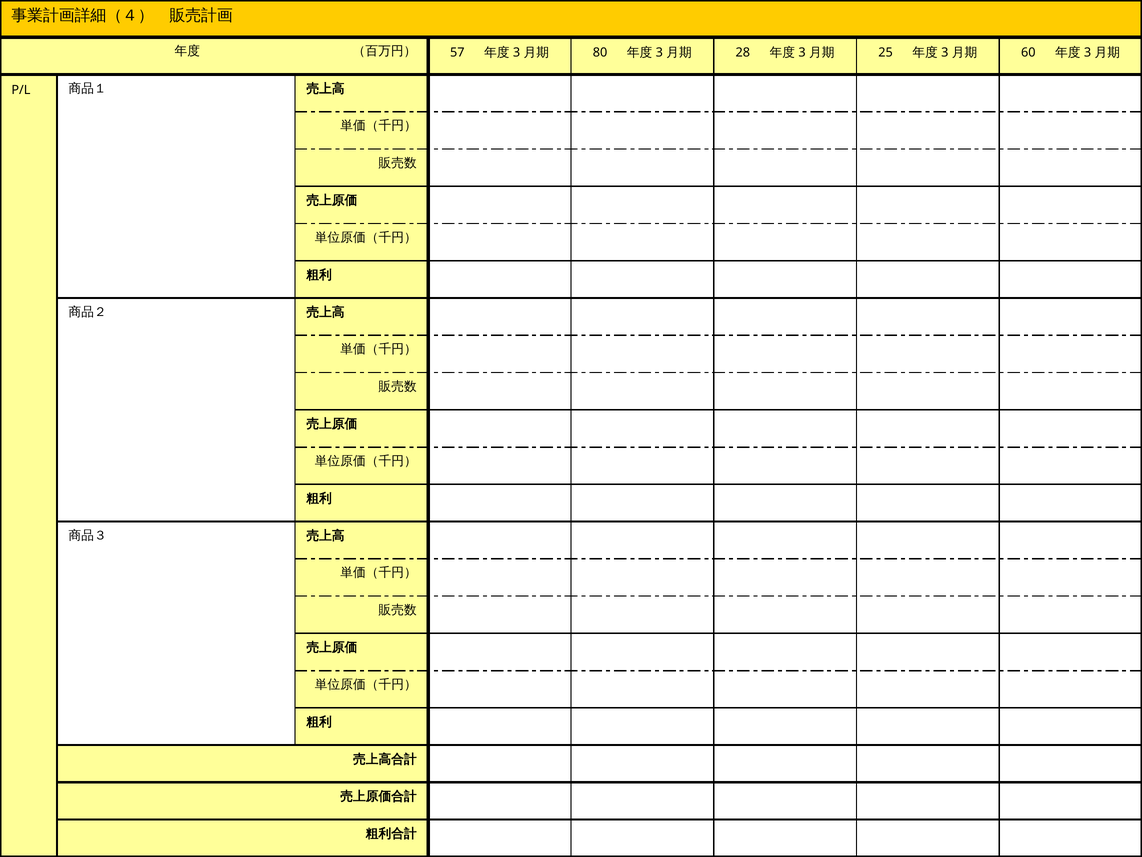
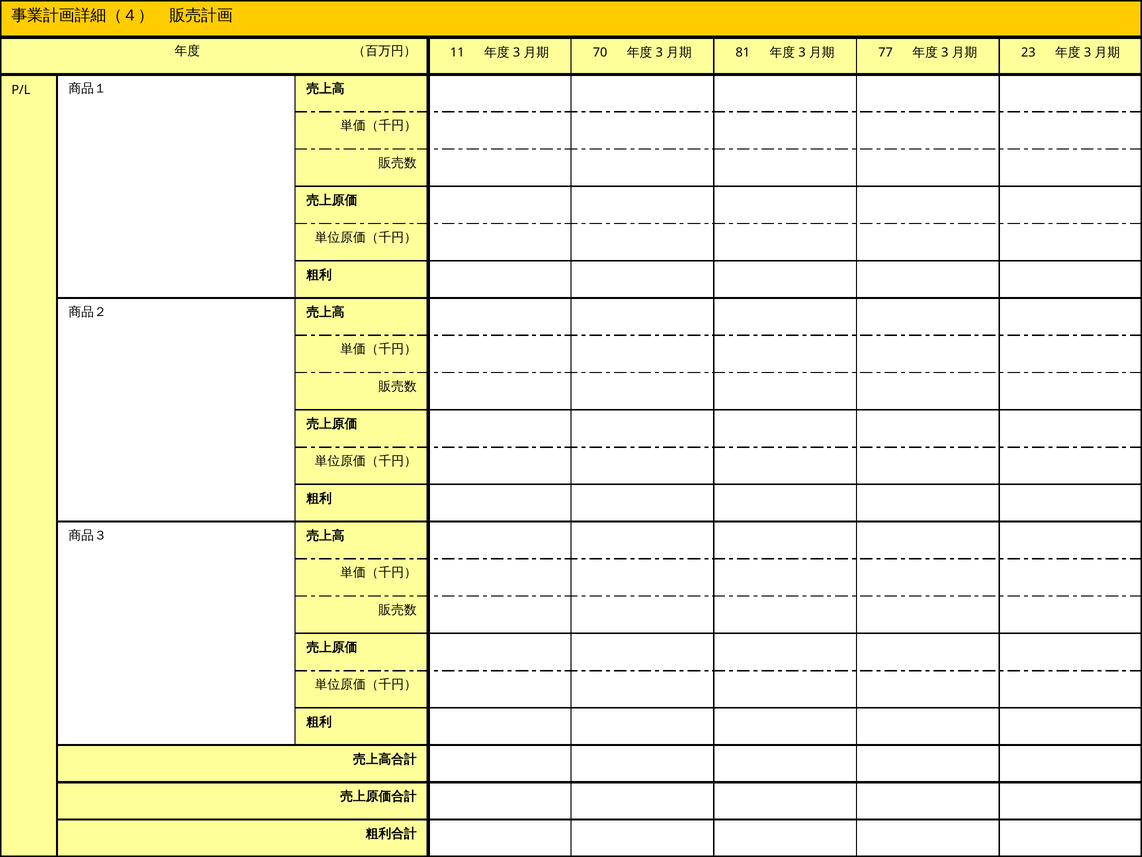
57: 57 -> 11
80: 80 -> 70
28: 28 -> 81
25: 25 -> 77
60: 60 -> 23
